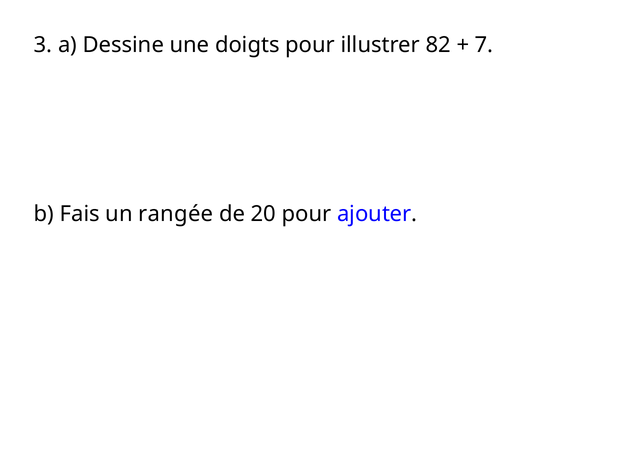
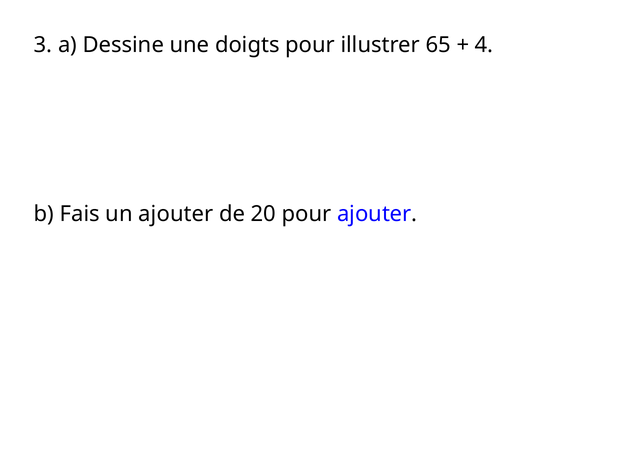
82: 82 -> 65
7: 7 -> 4
un rangée: rangée -> ajouter
